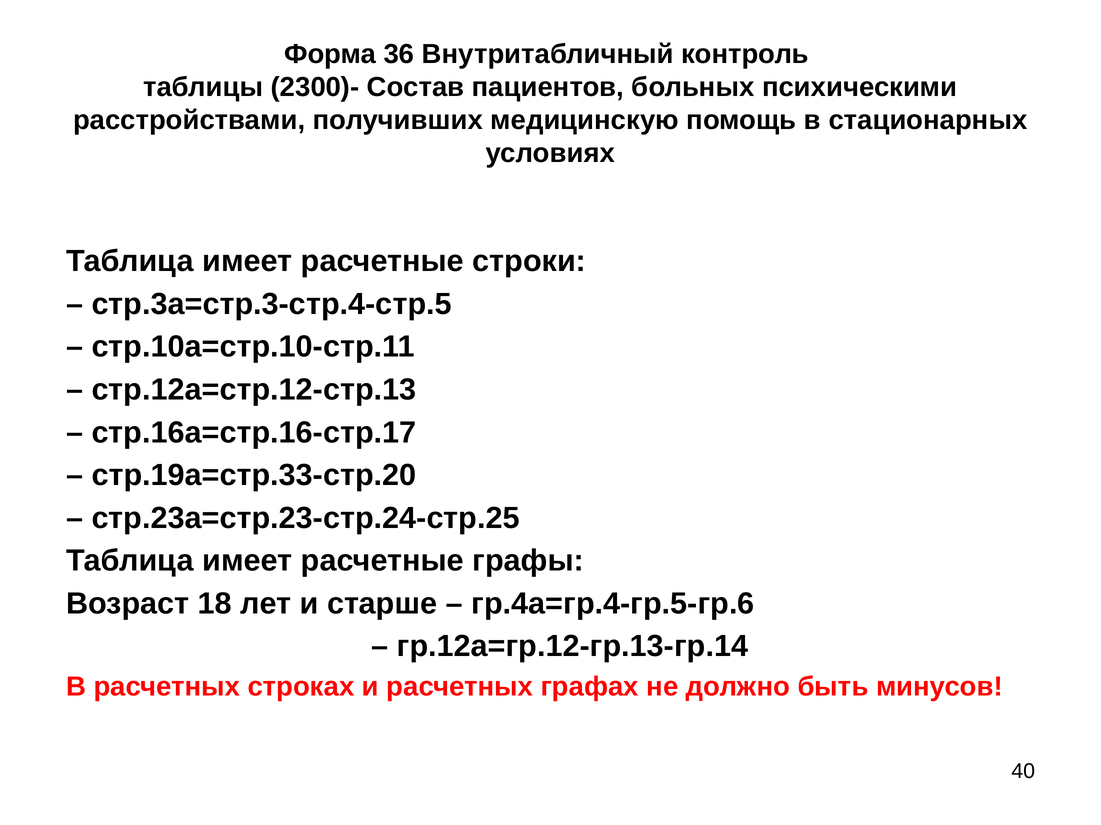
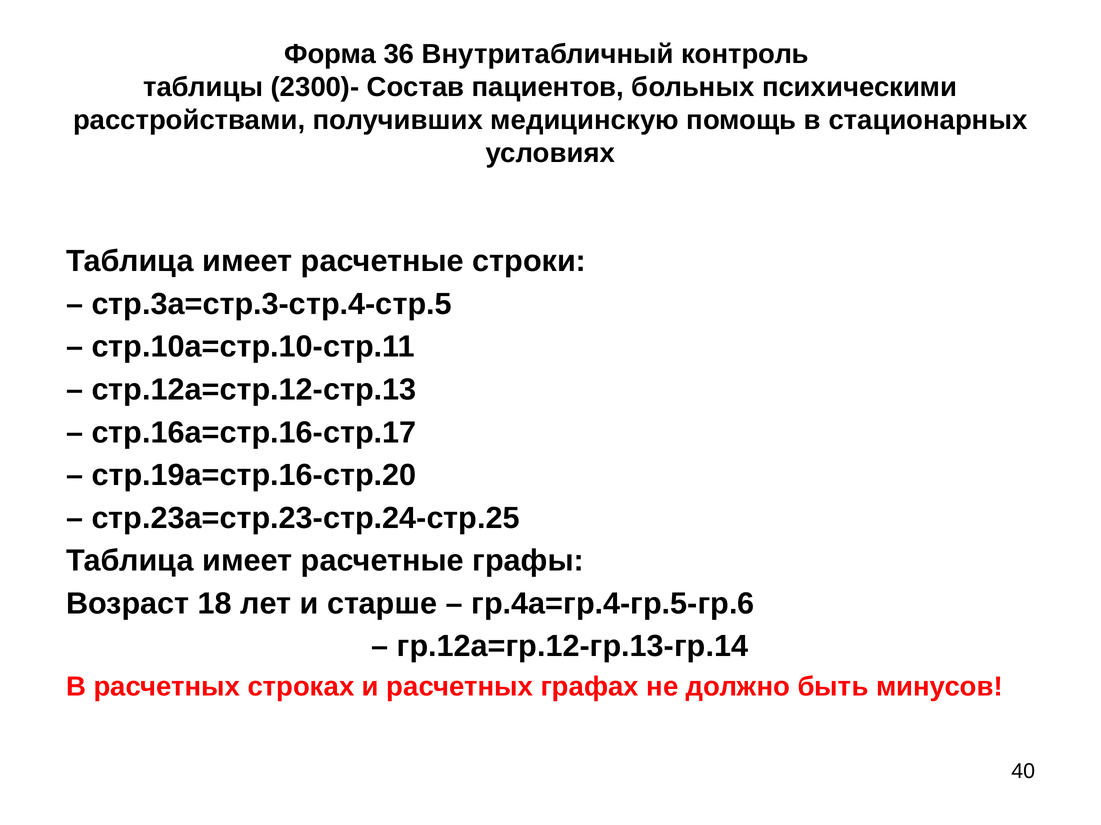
стр.19а=стр.33-стр.20: стр.19а=стр.33-стр.20 -> стр.19а=стр.16-стр.20
